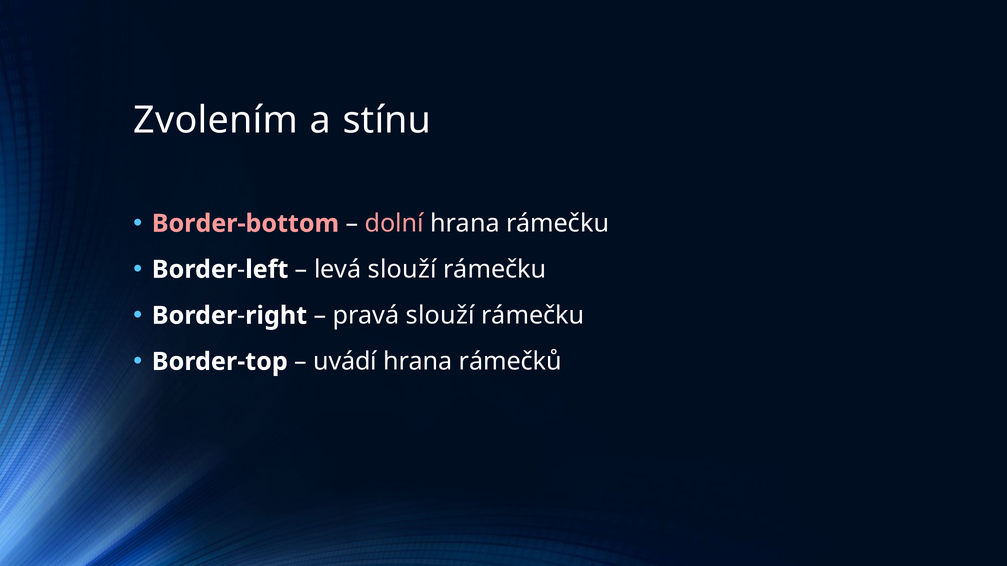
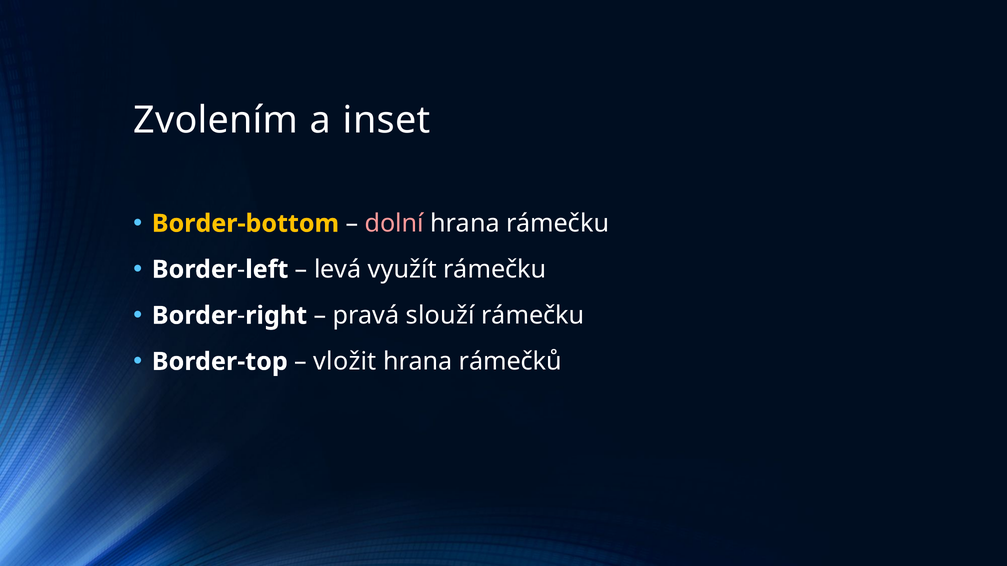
stínu: stínu -> inset
Border-bottom colour: pink -> yellow
levá slouží: slouží -> využít
uvádí: uvádí -> vložit
